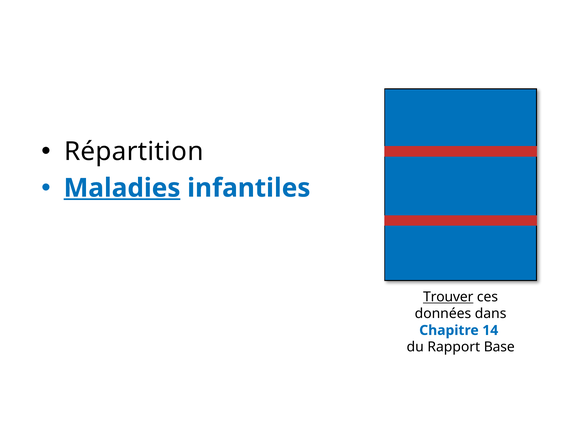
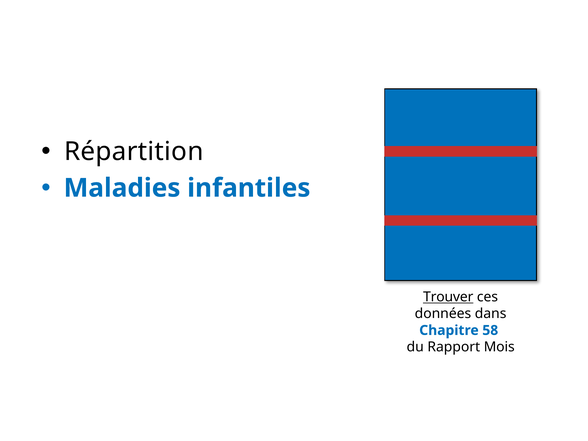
Maladies underline: present -> none
14: 14 -> 58
Base: Base -> Mois
